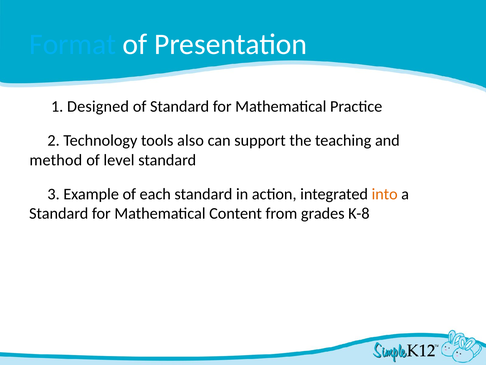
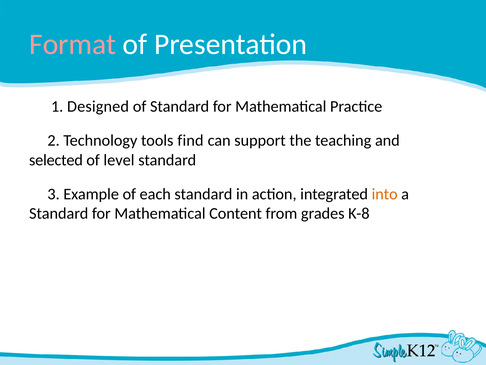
Format colour: light blue -> pink
also: also -> find
method: method -> selected
